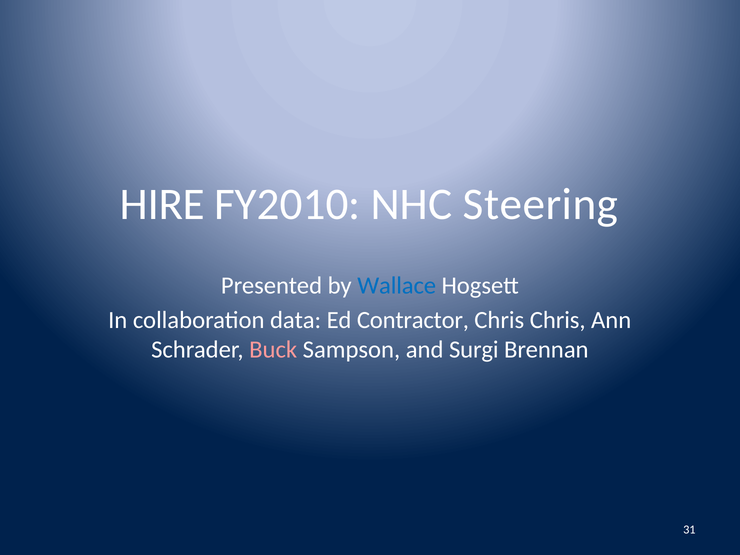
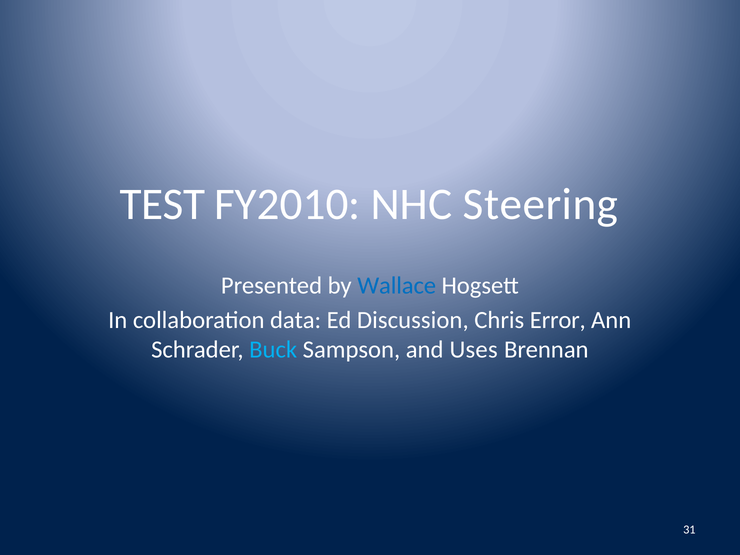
HIRE: HIRE -> TEST
Contractor: Contractor -> Discussion
Chris Chris: Chris -> Error
Buck colour: pink -> light blue
Surgi: Surgi -> Uses
